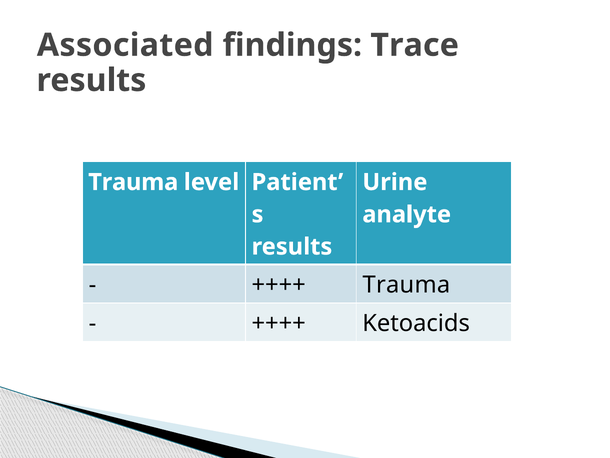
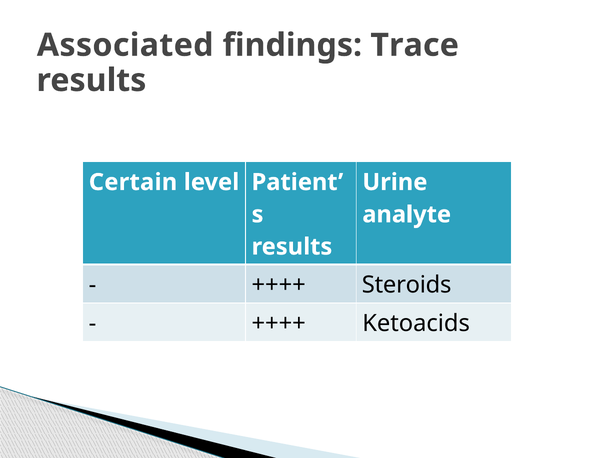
Trauma at (133, 182): Trauma -> Certain
Trauma at (406, 285): Trauma -> Steroids
